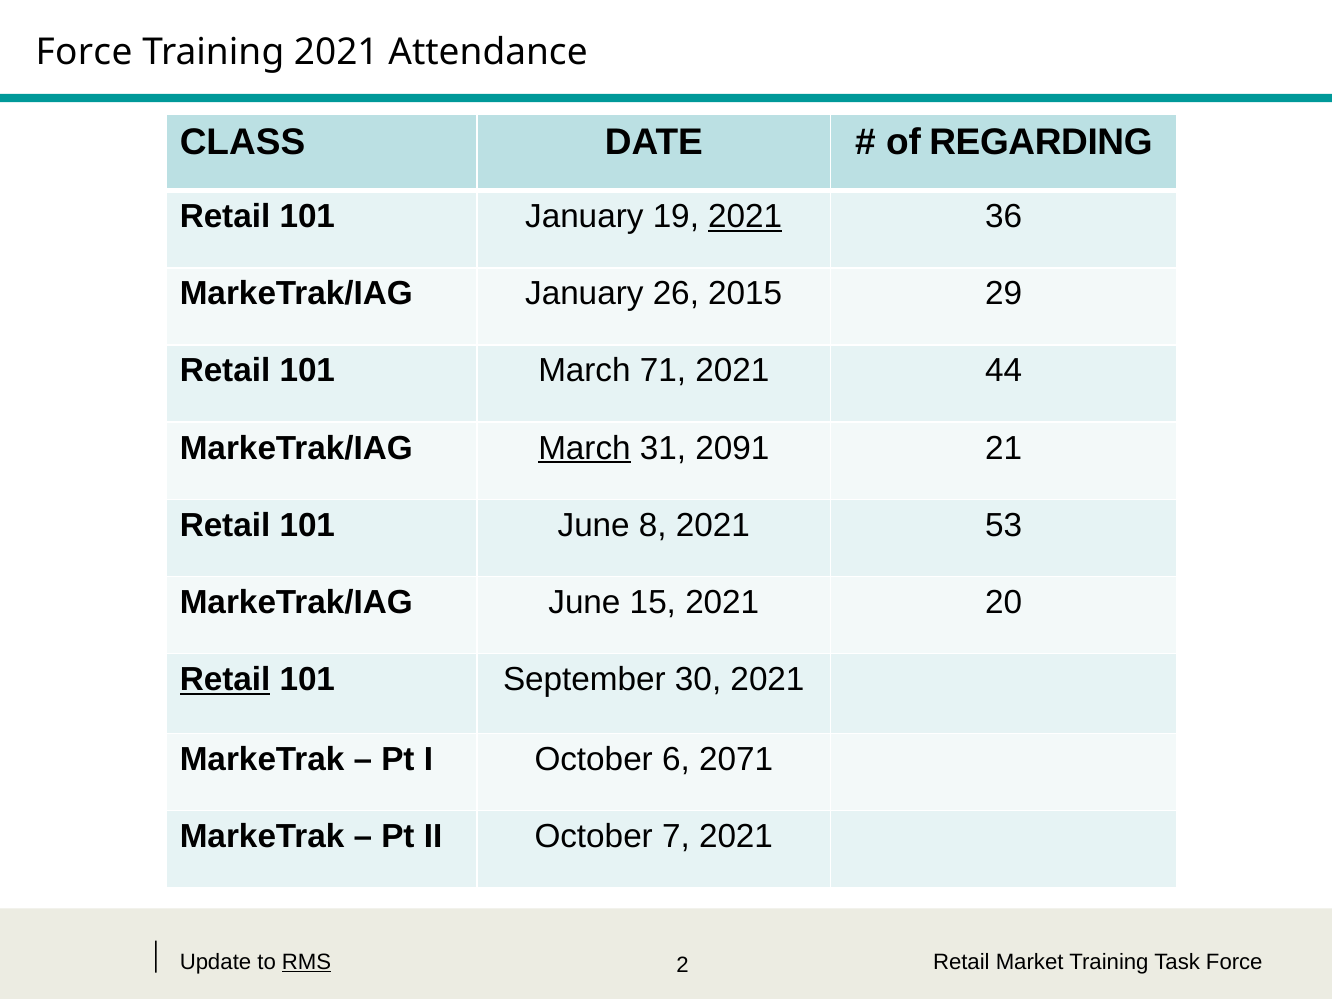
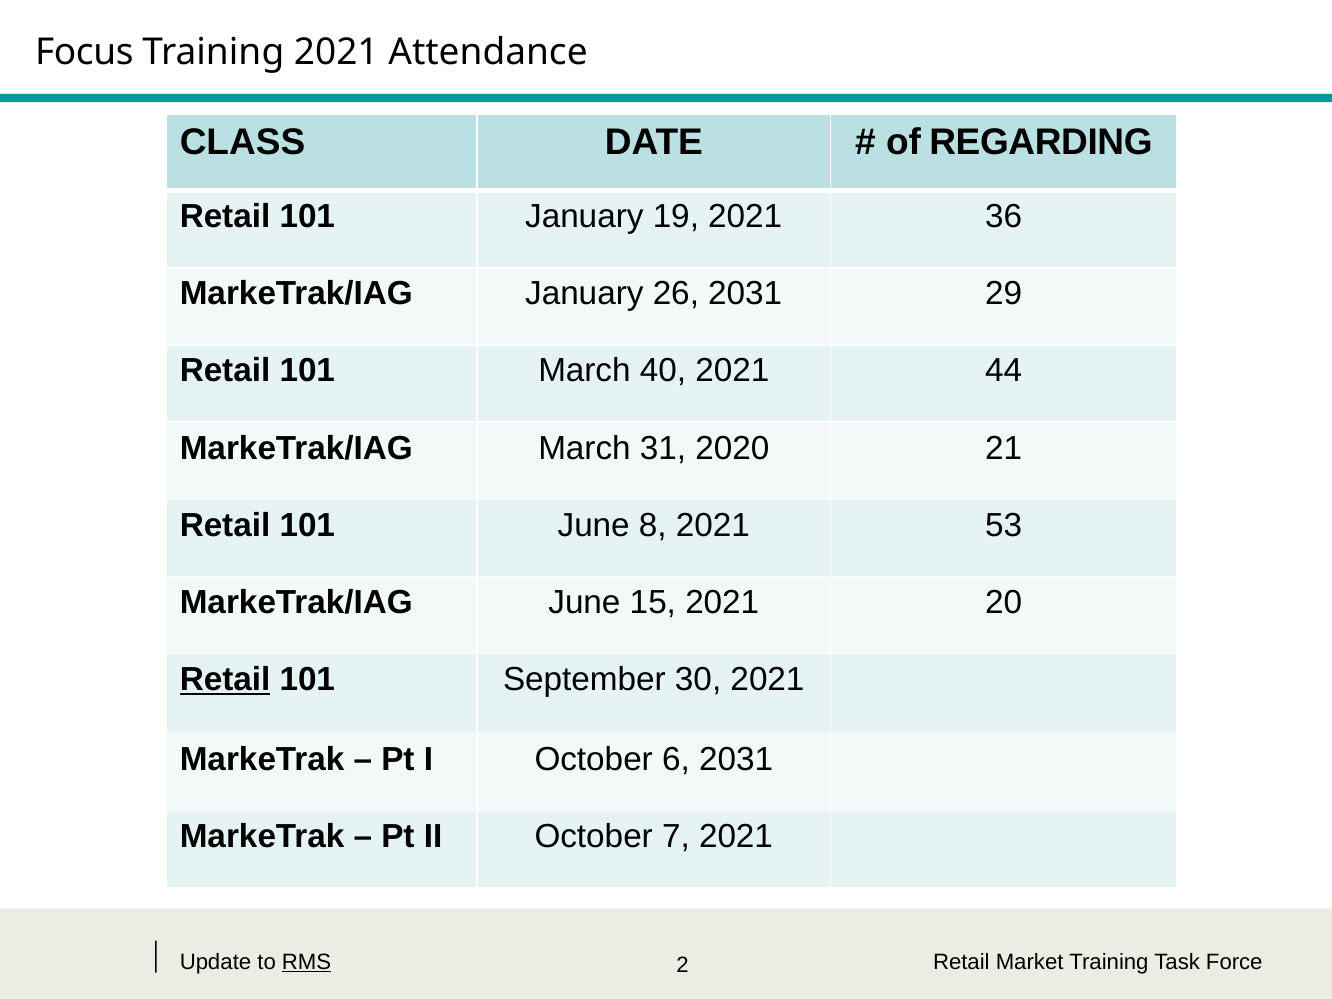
Force at (84, 52): Force -> Focus
2021 at (745, 217) underline: present -> none
26 2015: 2015 -> 2031
71: 71 -> 40
March at (584, 448) underline: present -> none
2091: 2091 -> 2020
6 2071: 2071 -> 2031
